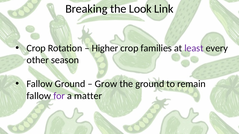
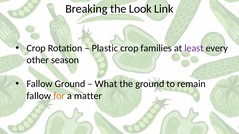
Higher: Higher -> Plastic
Grow: Grow -> What
for colour: purple -> orange
